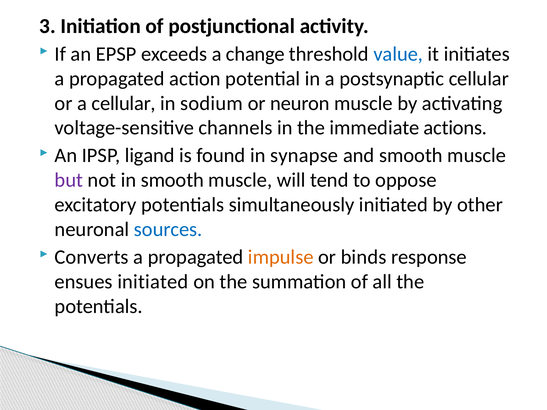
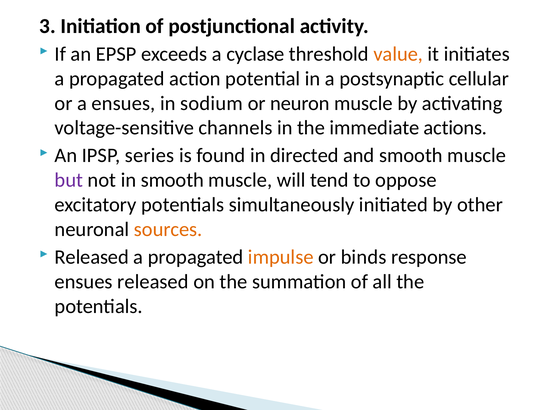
change: change -> cyclase
value colour: blue -> orange
a cellular: cellular -> ensues
ligand: ligand -> series
synapse: synapse -> directed
sources colour: blue -> orange
Converts at (92, 257): Converts -> Released
ensues initiated: initiated -> released
